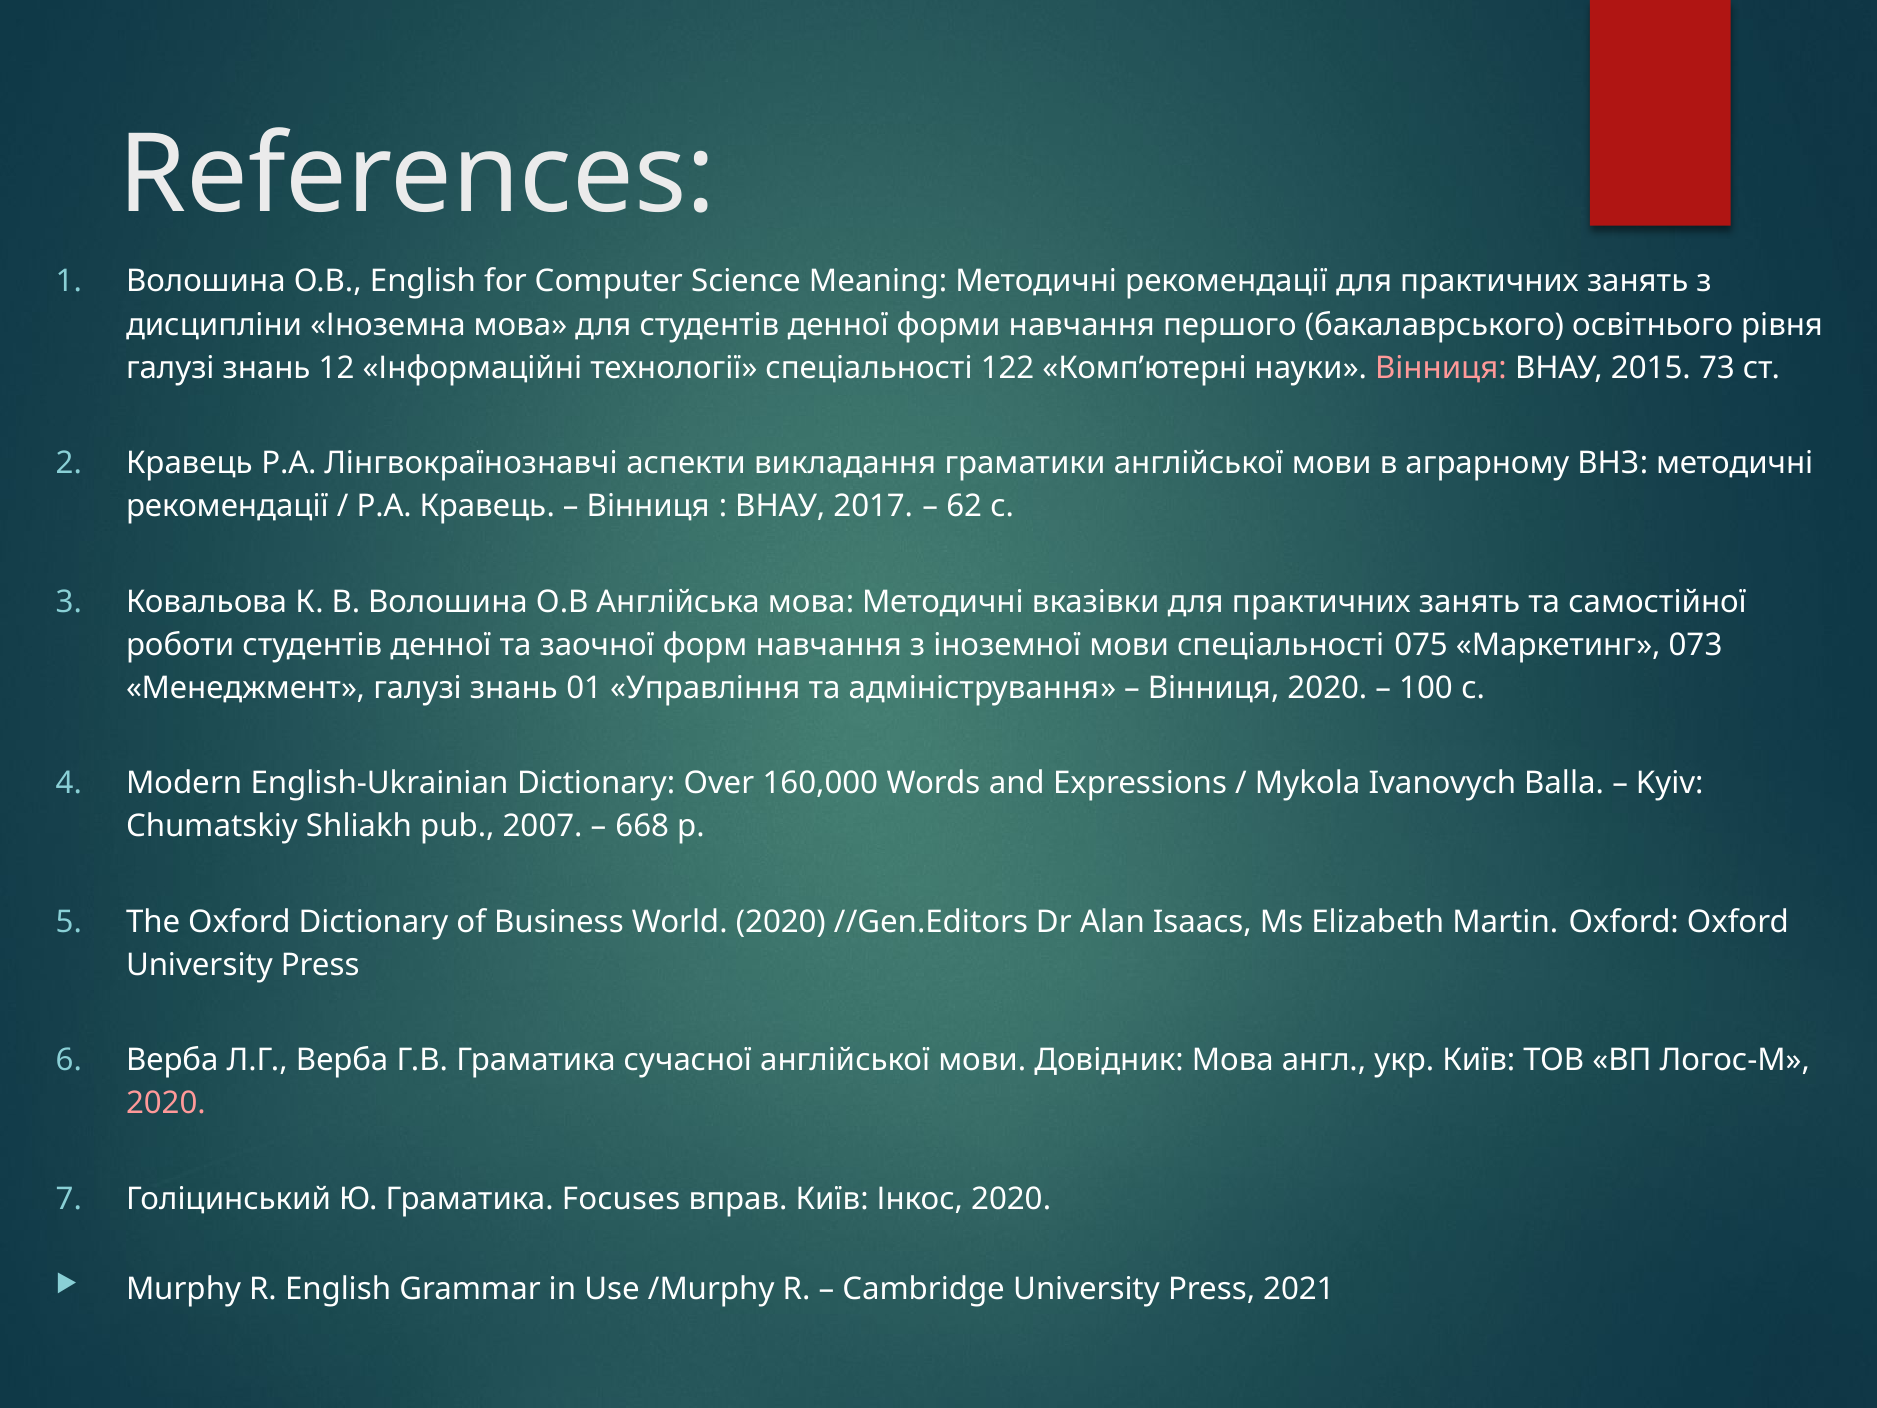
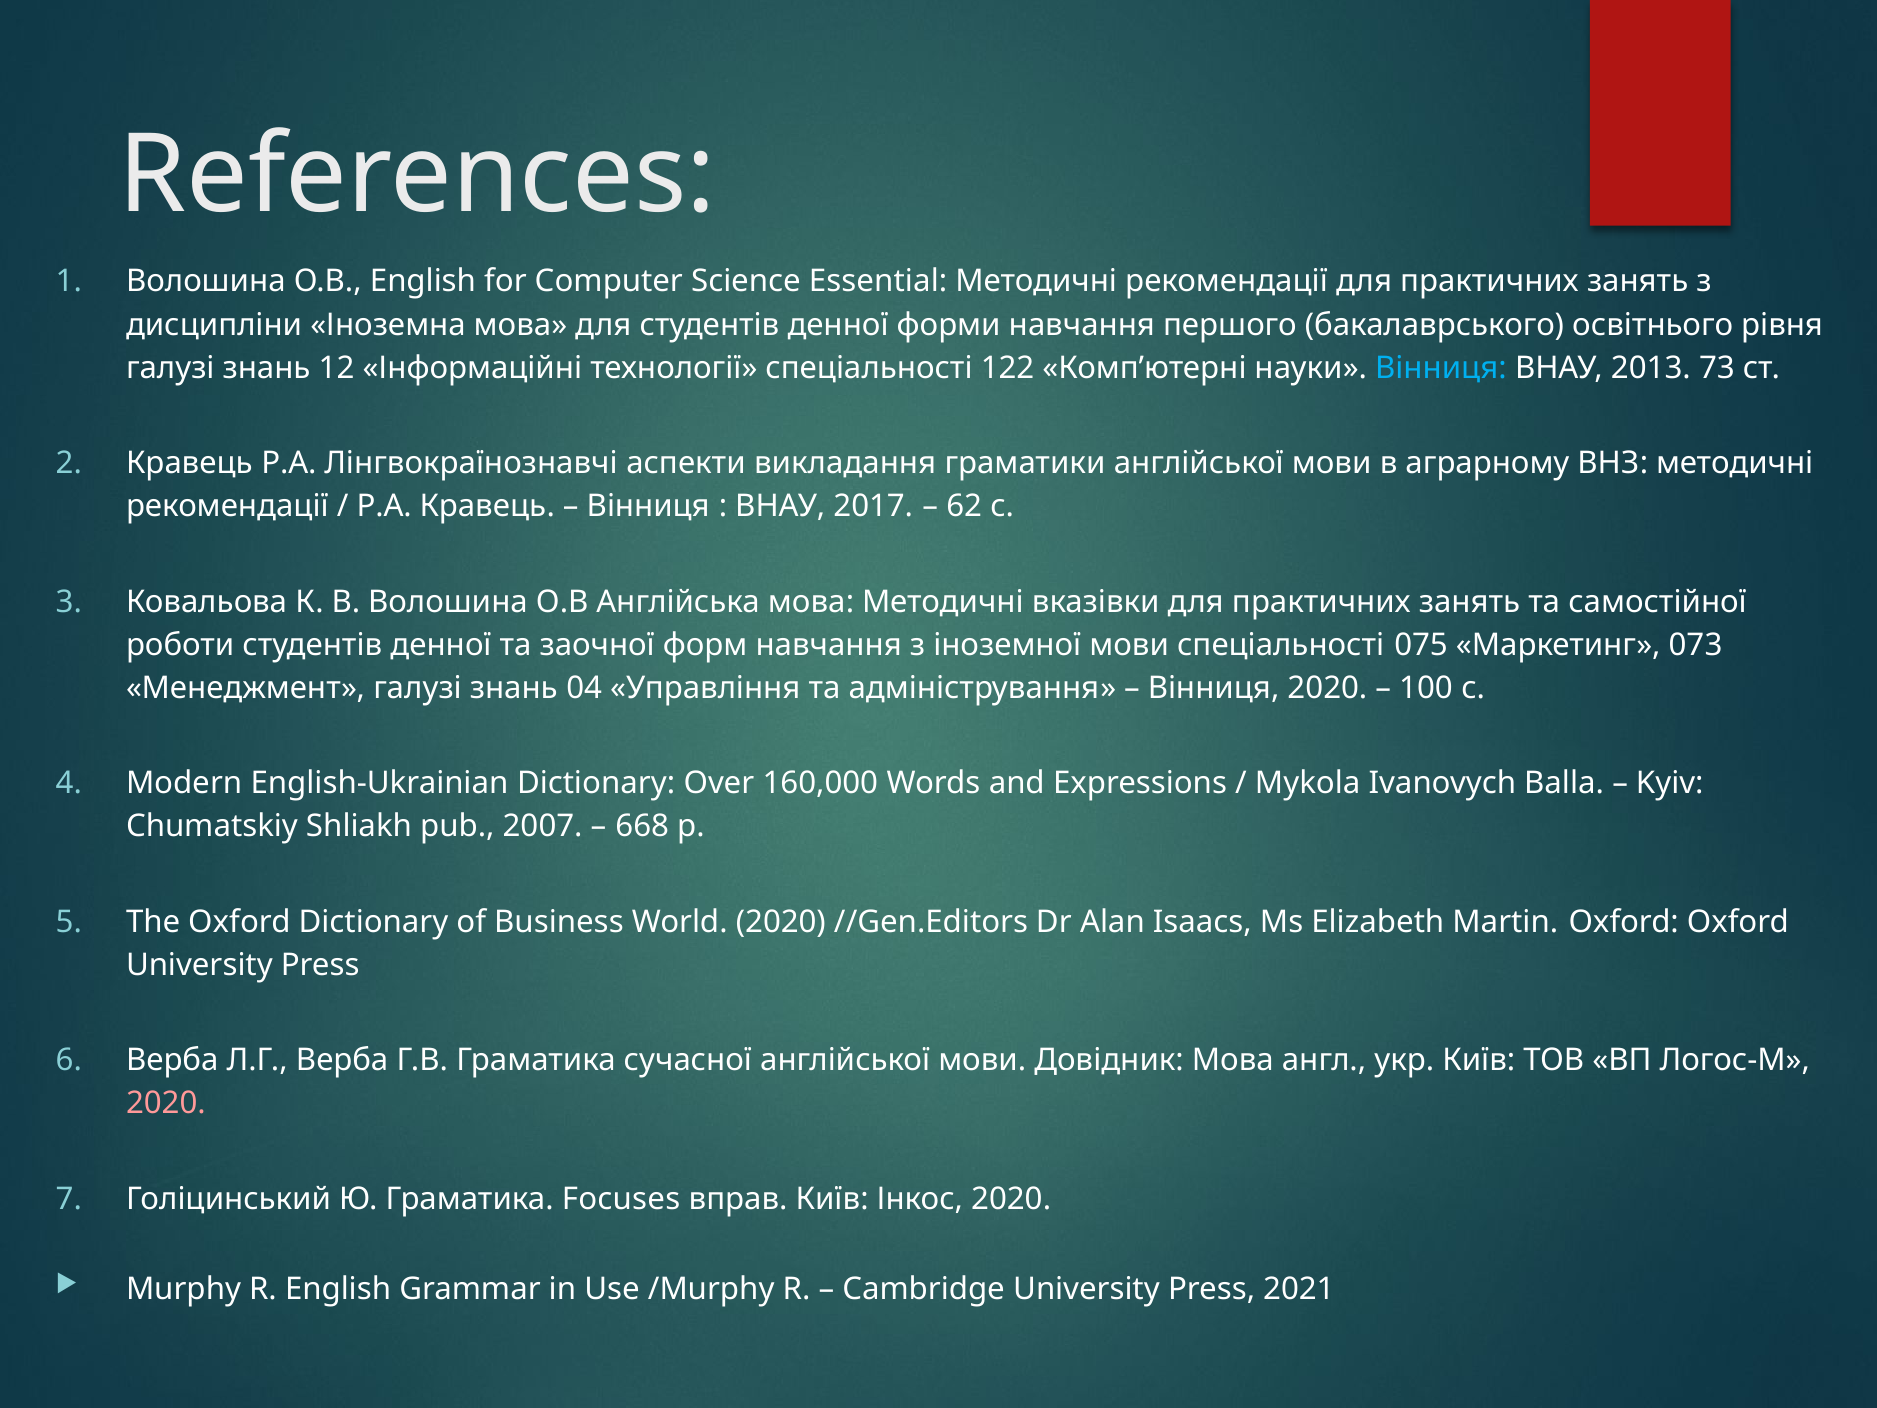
Meaning: Meaning -> Essential
Вінниця at (1441, 368) colour: pink -> light blue
2015: 2015 -> 2013
01: 01 -> 04
